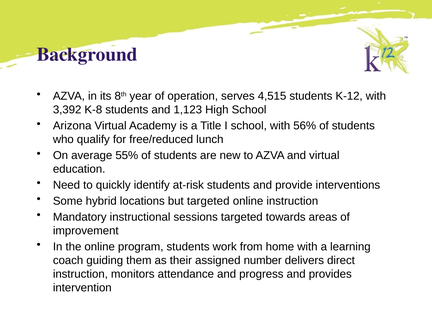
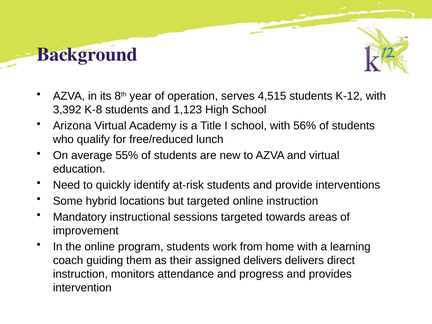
assigned number: number -> delivers
